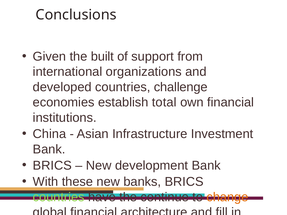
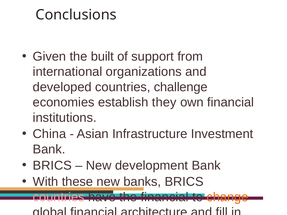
total: total -> they
countries at (59, 197) colour: light green -> pink
the continue: continue -> financial
